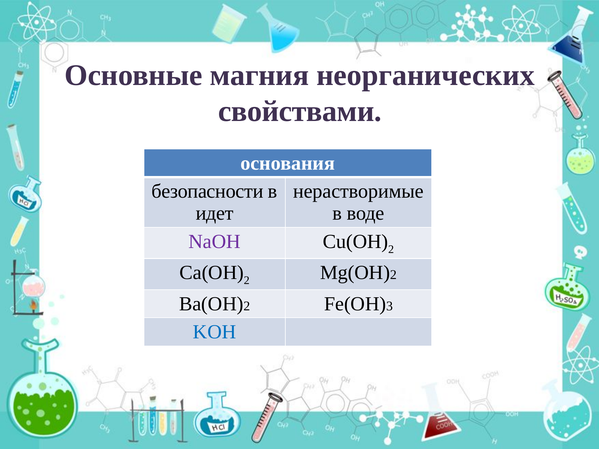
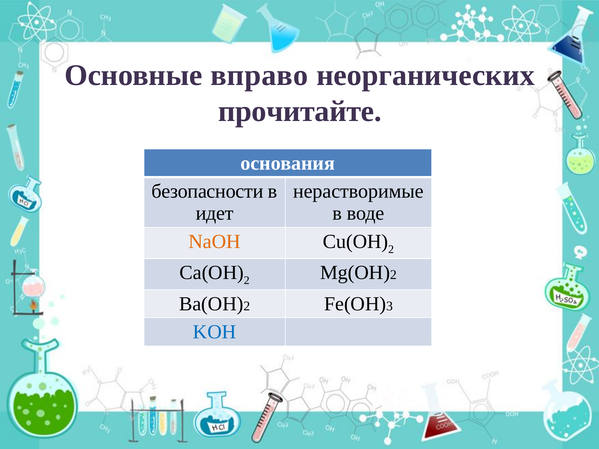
магния: магния -> вправо
свойствами: свойствами -> прочитайте
NaOH colour: purple -> orange
